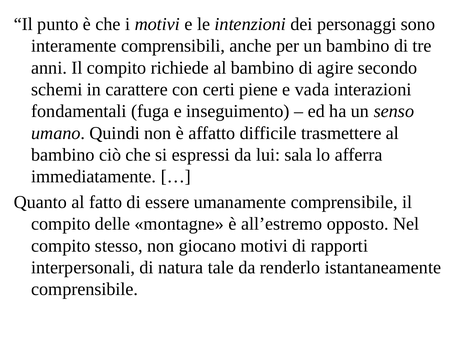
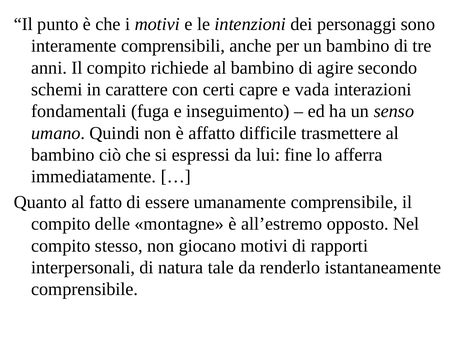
piene: piene -> capre
sala: sala -> fine
